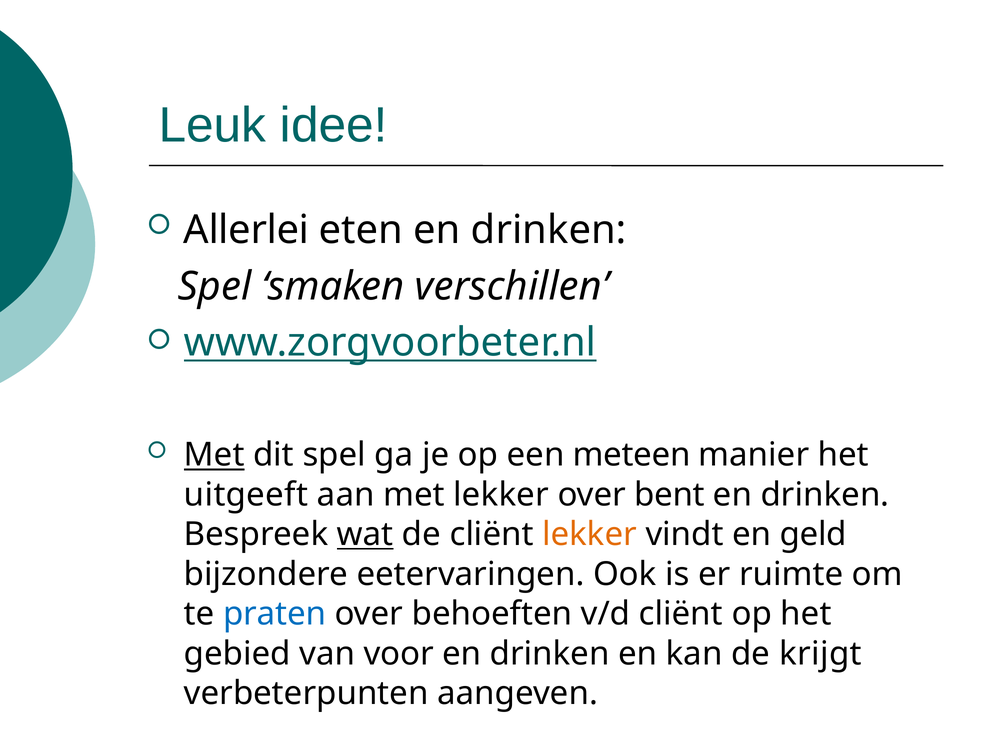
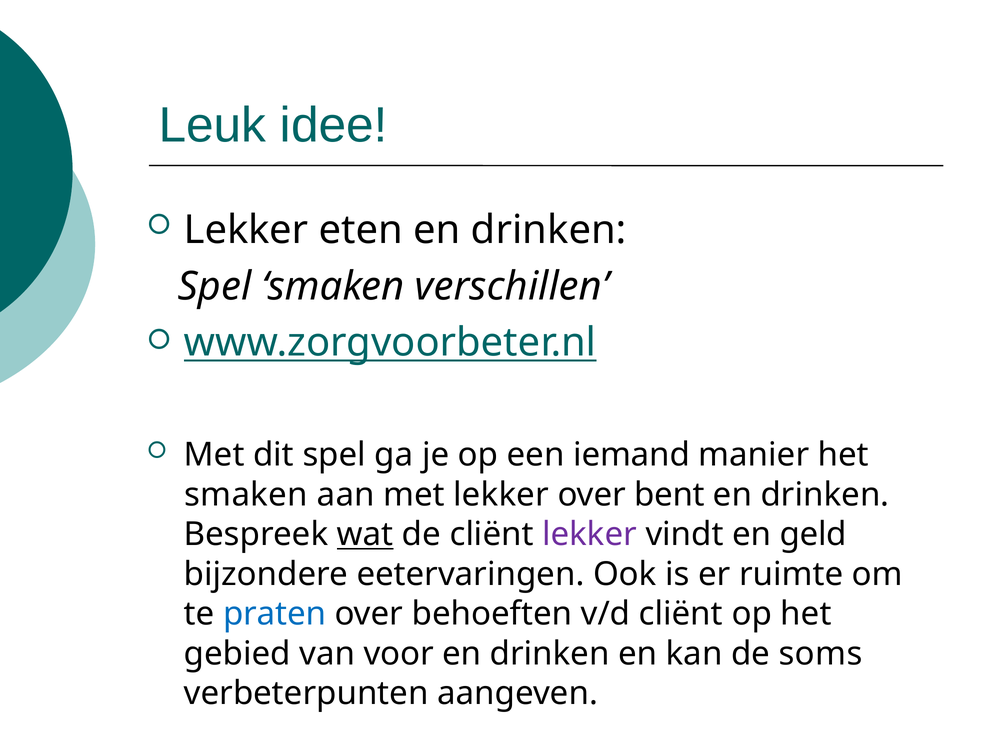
Allerlei at (246, 230): Allerlei -> Lekker
Met at (214, 455) underline: present -> none
meteen: meteen -> iemand
uitgeeft at (246, 495): uitgeeft -> smaken
lekker at (590, 534) colour: orange -> purple
krijgt: krijgt -> soms
